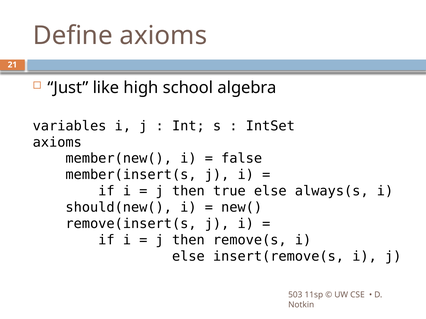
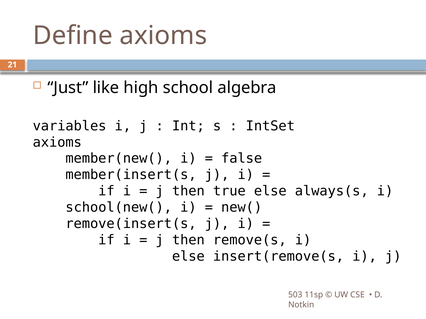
should(new(: should(new( -> school(new(
